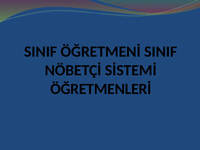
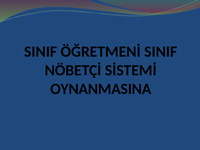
ÖĞRETMENLERİ: ÖĞRETMENLERİ -> OYNANMASINA
